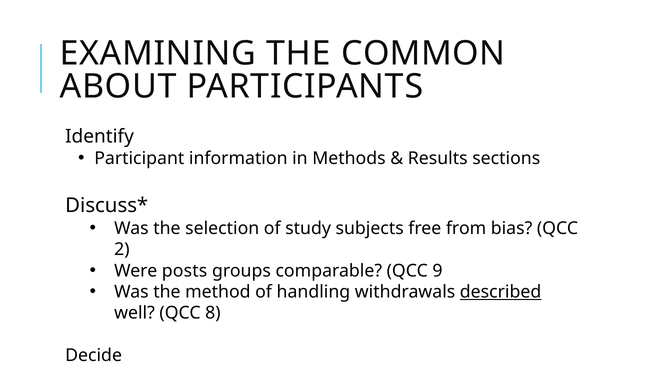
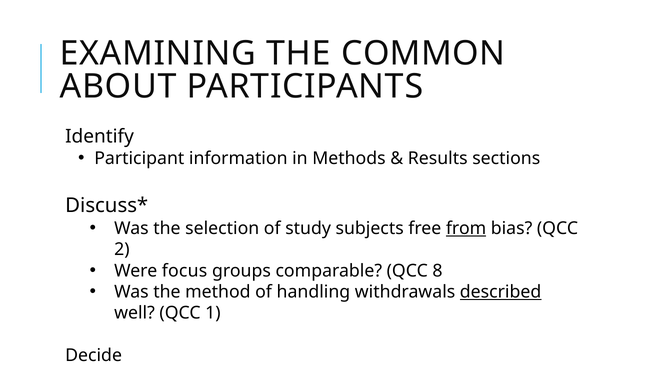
from underline: none -> present
posts: posts -> focus
9: 9 -> 8
8: 8 -> 1
